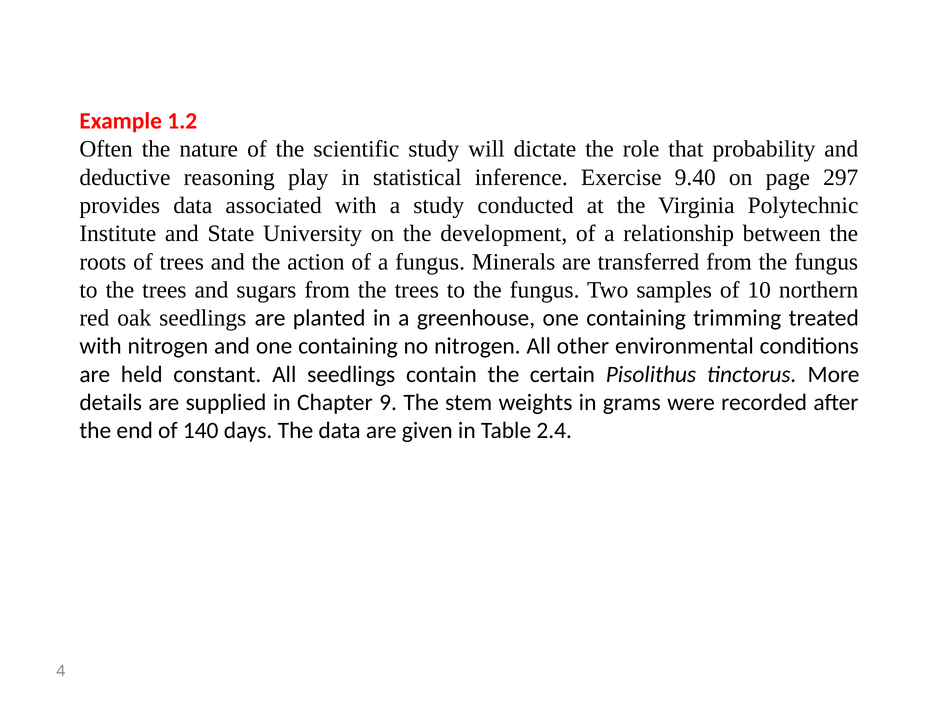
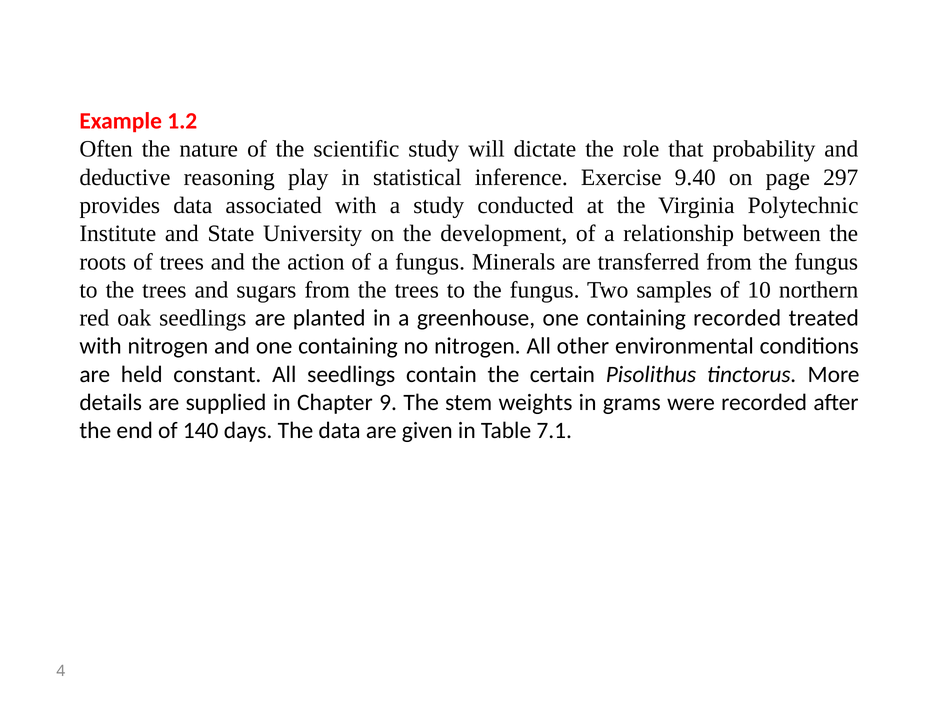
containing trimming: trimming -> recorded
2.4: 2.4 -> 7.1
